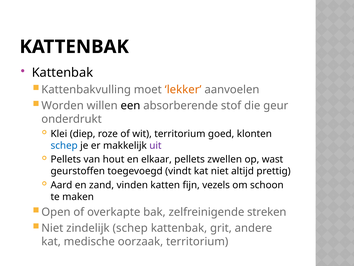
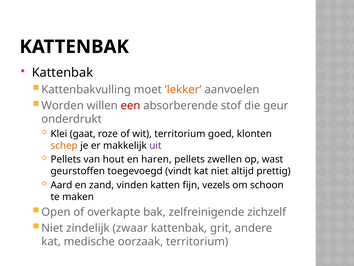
een colour: black -> red
diep: diep -> gaat
schep at (64, 145) colour: blue -> orange
elkaar: elkaar -> haren
streken: streken -> zichzelf
zindelijk schep: schep -> zwaar
